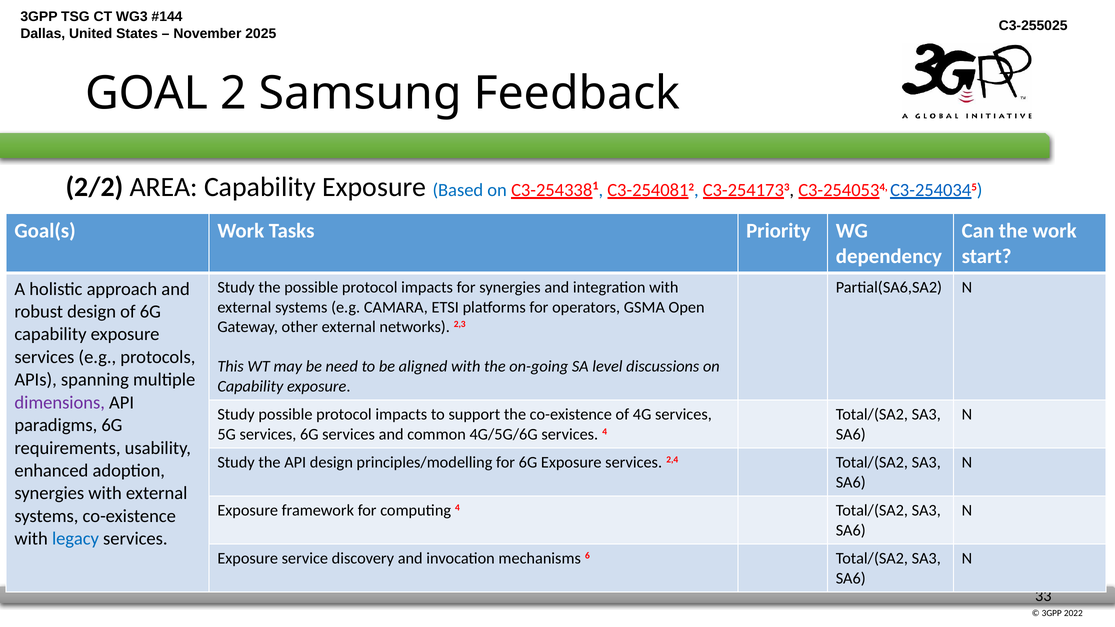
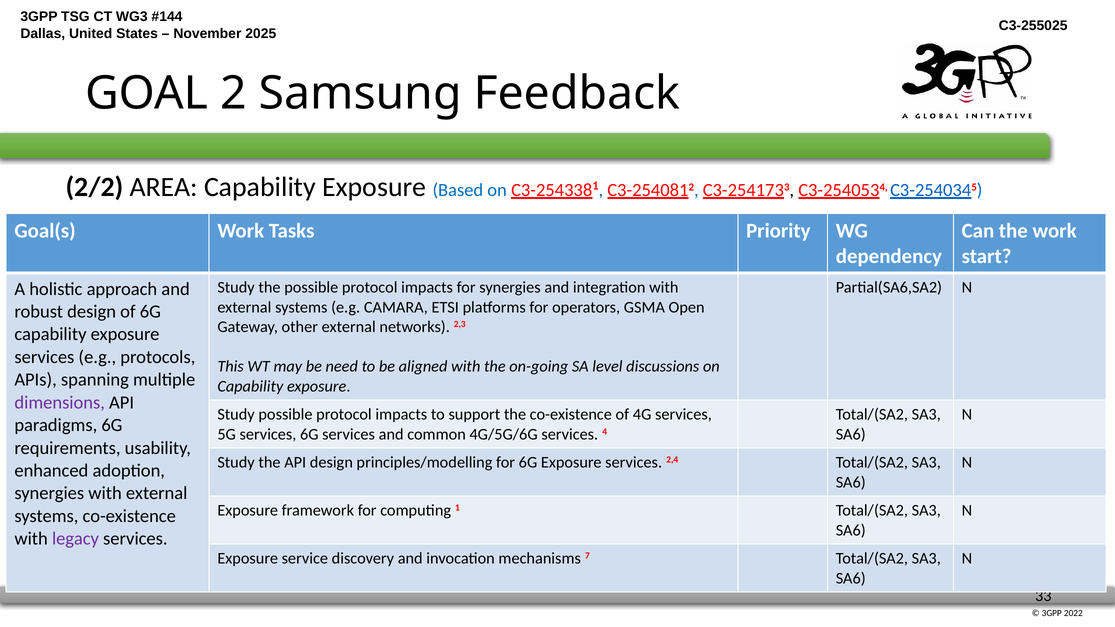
computing 4: 4 -> 1
legacy colour: blue -> purple
6: 6 -> 7
